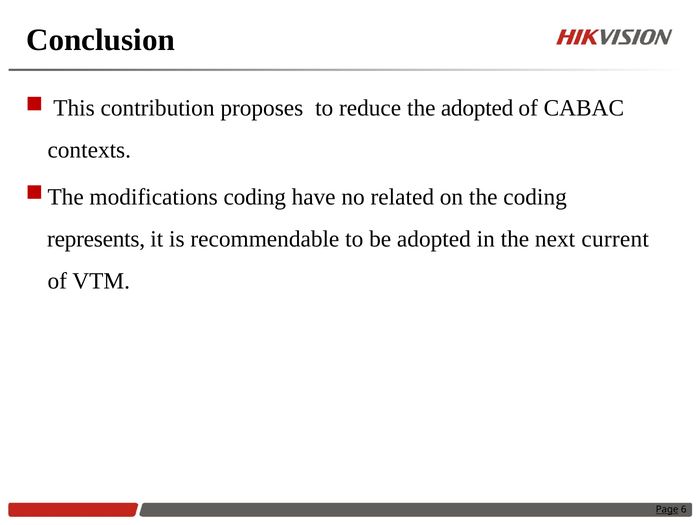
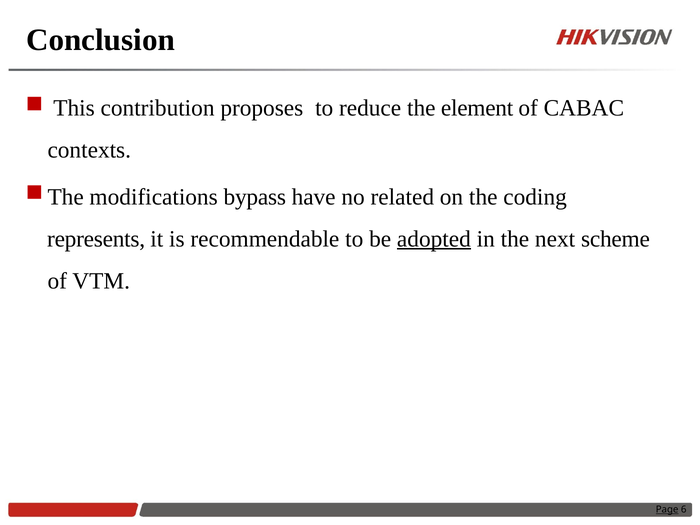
the adopted: adopted -> element
modifications coding: coding -> bypass
adopted at (434, 239) underline: none -> present
current: current -> scheme
